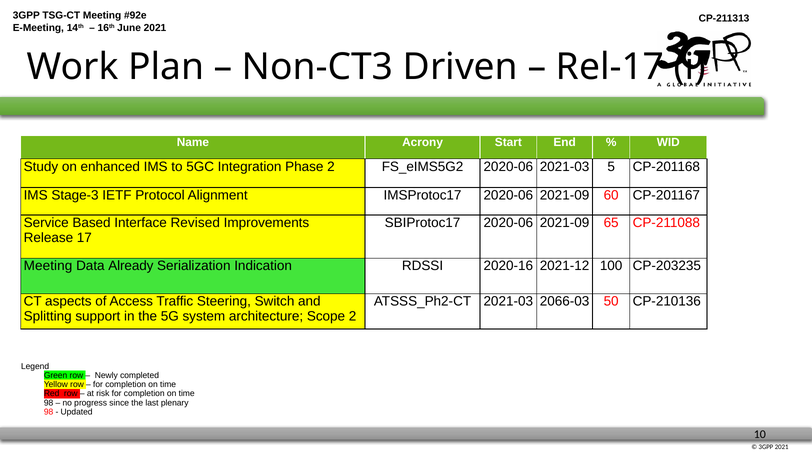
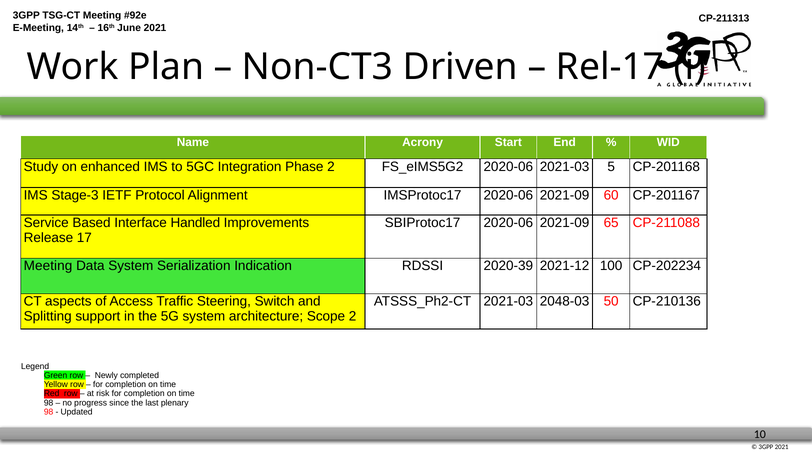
Revised: Revised -> Handled
Data Already: Already -> System
2020-16: 2020-16 -> 2020-39
CP-203235: CP-203235 -> CP-202234
2066-03: 2066-03 -> 2048-03
